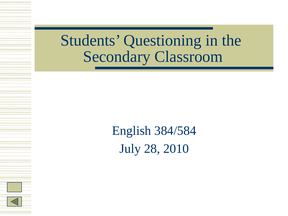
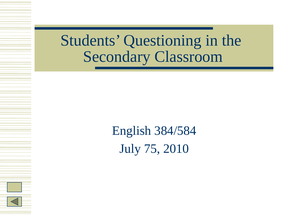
28: 28 -> 75
